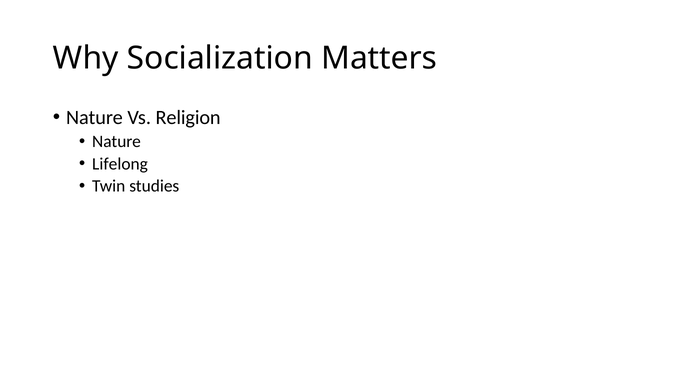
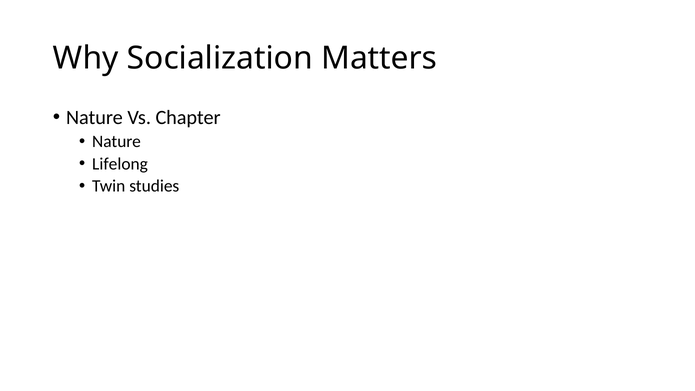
Religion: Religion -> Chapter
